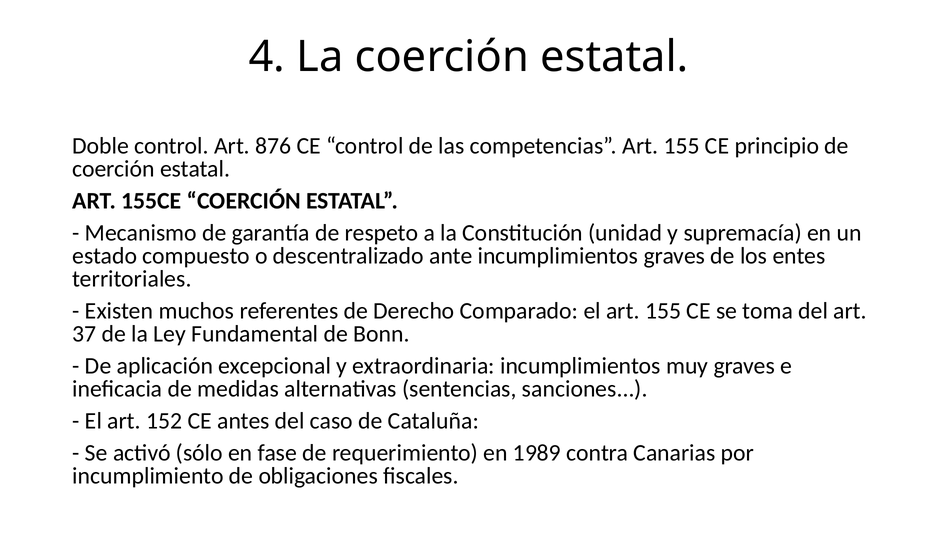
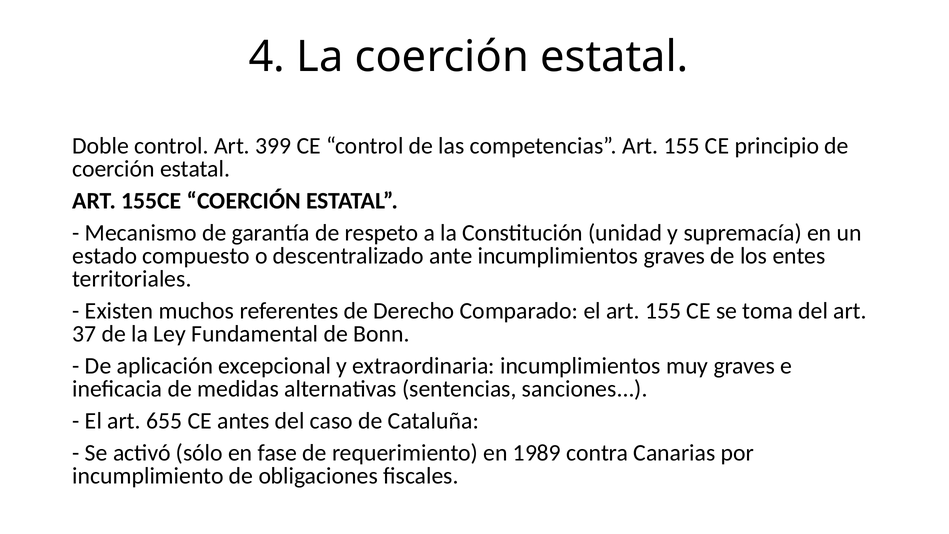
876: 876 -> 399
152: 152 -> 655
